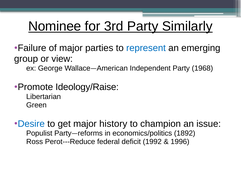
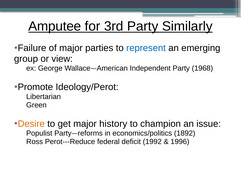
Nominee: Nominee -> Amputee
Ideology/Raise: Ideology/Raise -> Ideology/Perot
Desire colour: blue -> orange
